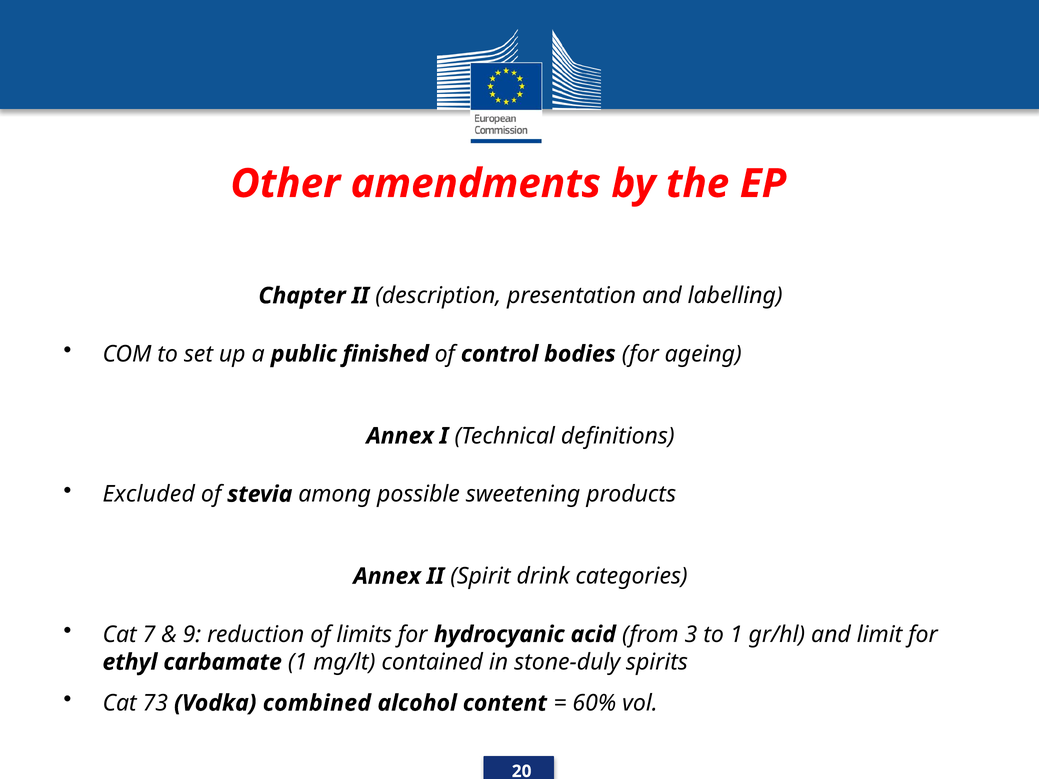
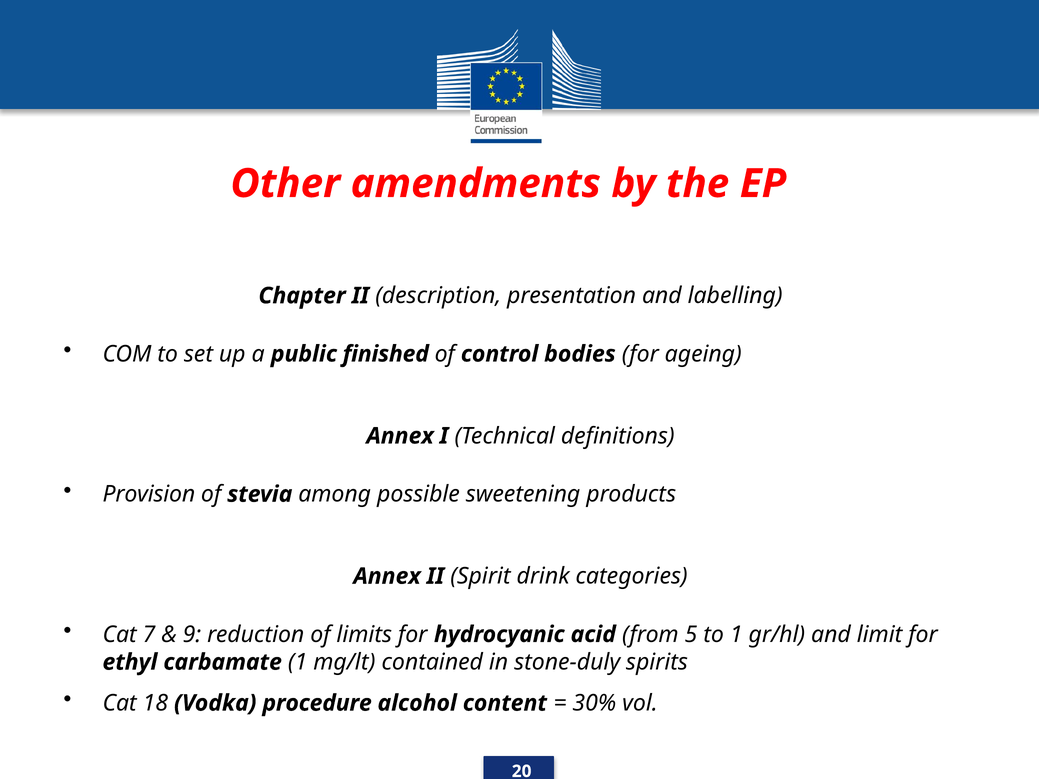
Excluded: Excluded -> Provision
3: 3 -> 5
73: 73 -> 18
combined: combined -> procedure
60%: 60% -> 30%
